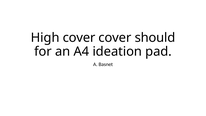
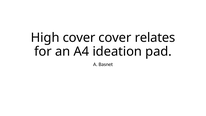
should: should -> relates
